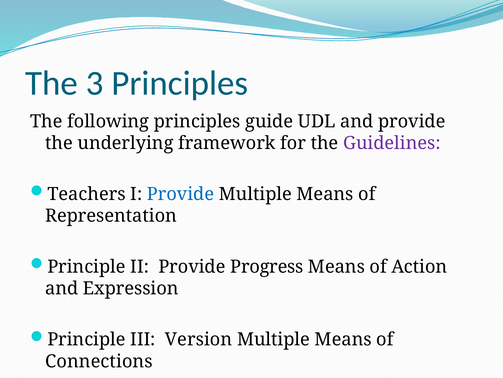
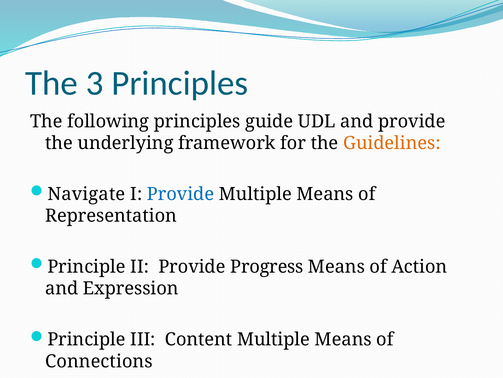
Guidelines colour: purple -> orange
Teachers: Teachers -> Navigate
Version: Version -> Content
